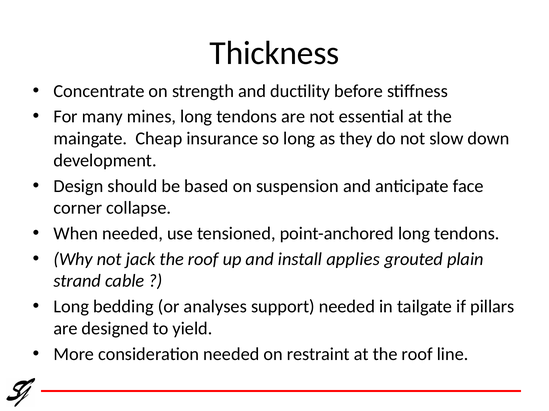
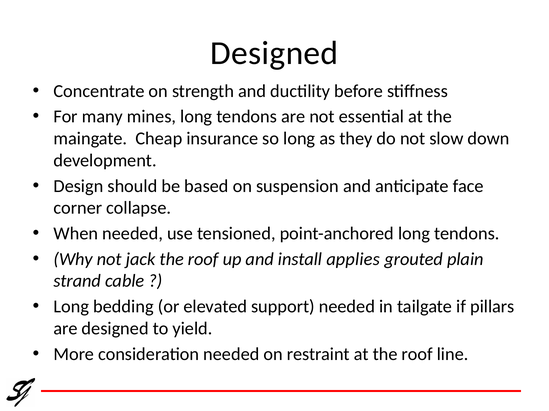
Thickness at (274, 53): Thickness -> Designed
analyses: analyses -> elevated
